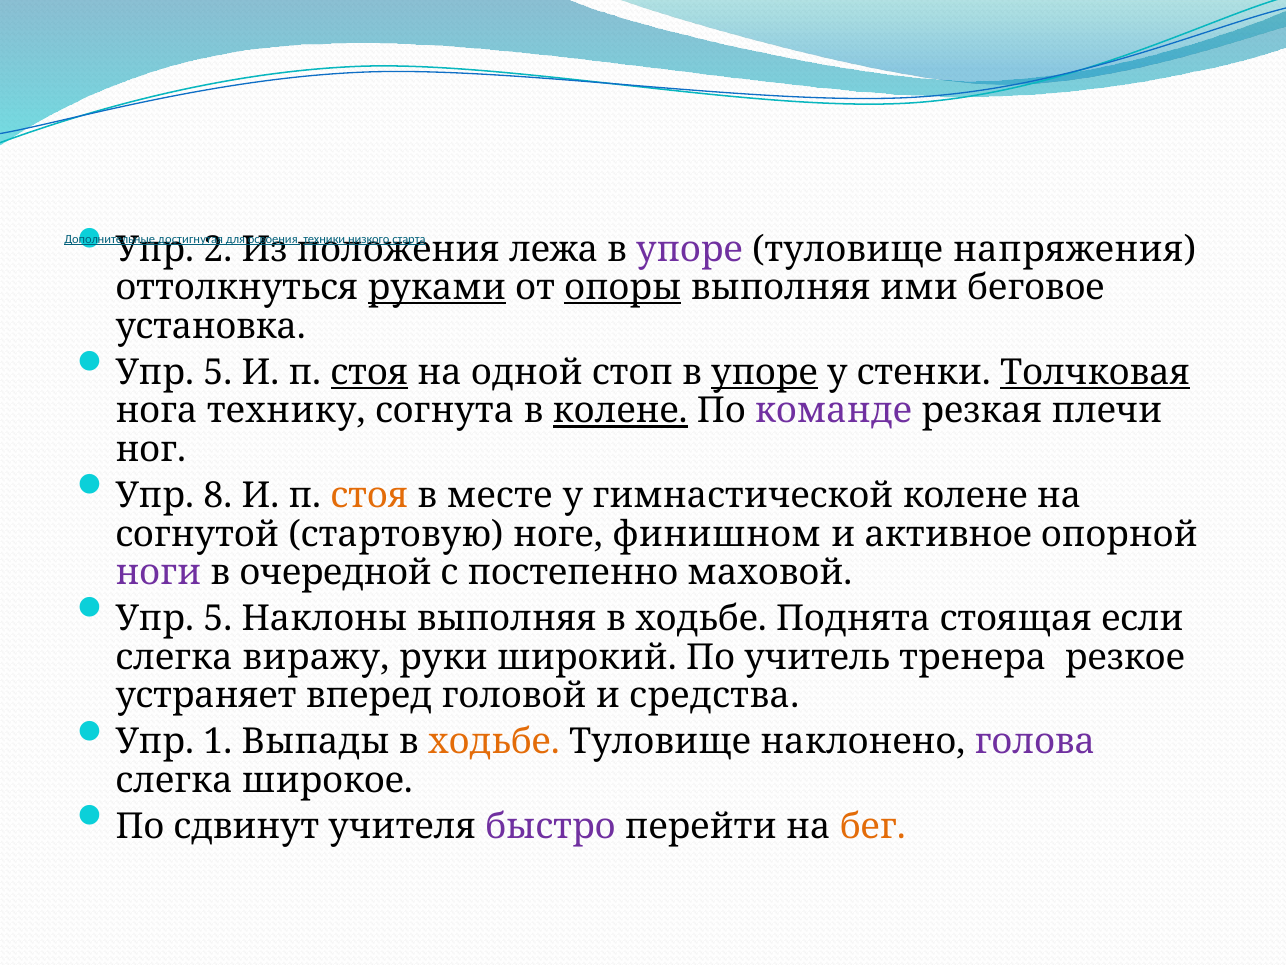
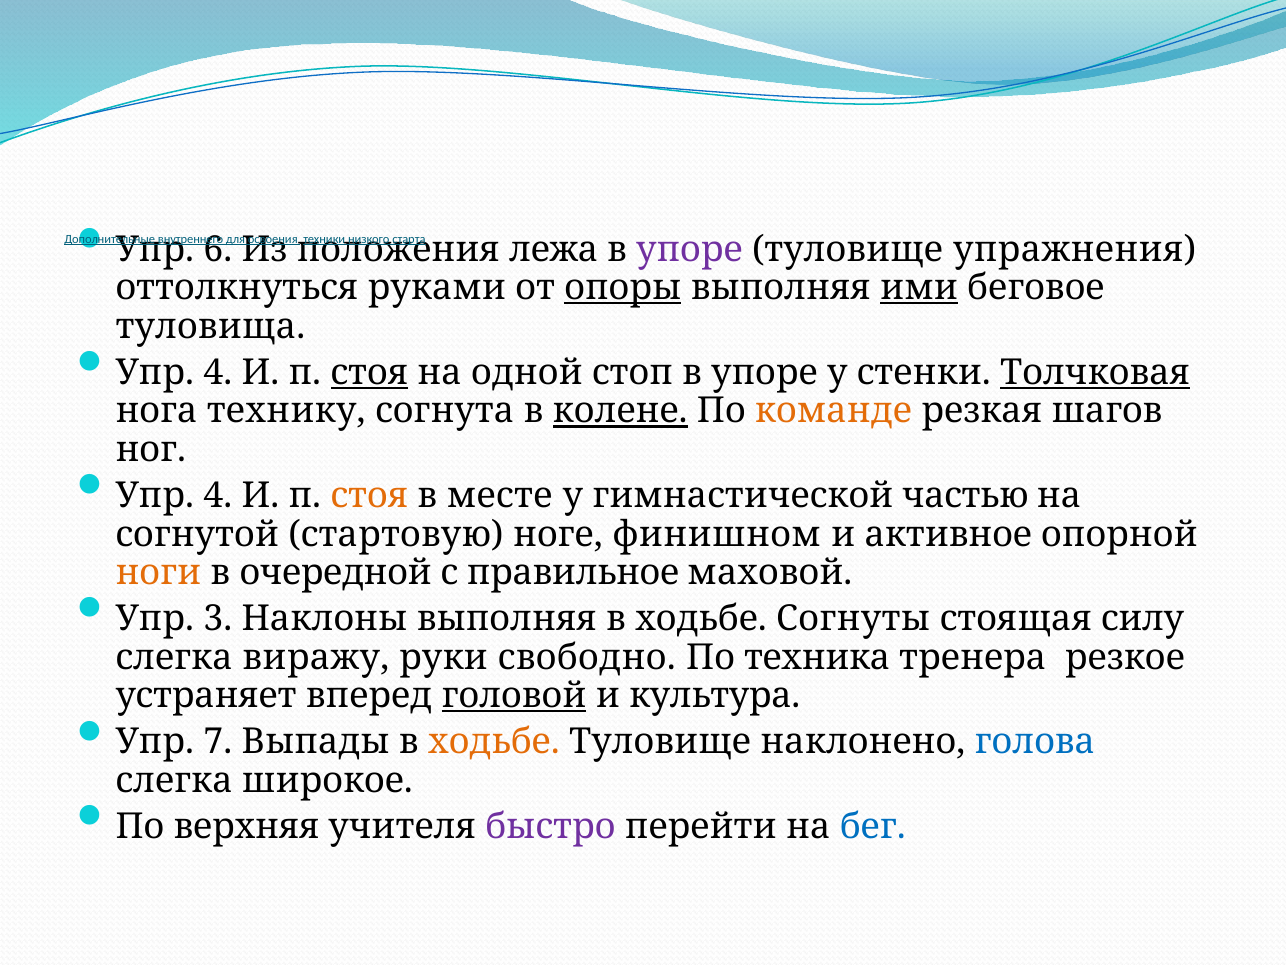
2: 2 -> 6
напряжения: напряжения -> упражнения
достигнутая: достигнутая -> внутреннего
руками underline: present -> none
ими underline: none -> present
установка: установка -> туловища
5 at (218, 372): 5 -> 4
упоре at (764, 372) underline: present -> none
команде colour: purple -> orange
плечи: плечи -> шагов
8 at (218, 495): 8 -> 4
гимнастической колене: колене -> частью
ноги colour: purple -> orange
постепенно: постепенно -> правильное
5 at (218, 618): 5 -> 3
Поднята: Поднята -> Согнуты
если: если -> силу
широкий: широкий -> свободно
учитель: учитель -> техника
головой underline: none -> present
средства: средства -> культура
1: 1 -> 7
голова colour: purple -> blue
сдвинут: сдвинут -> верхняя
бег colour: orange -> blue
